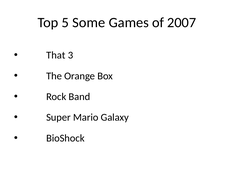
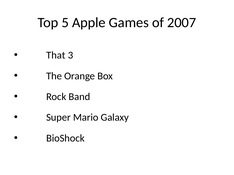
Some: Some -> Apple
